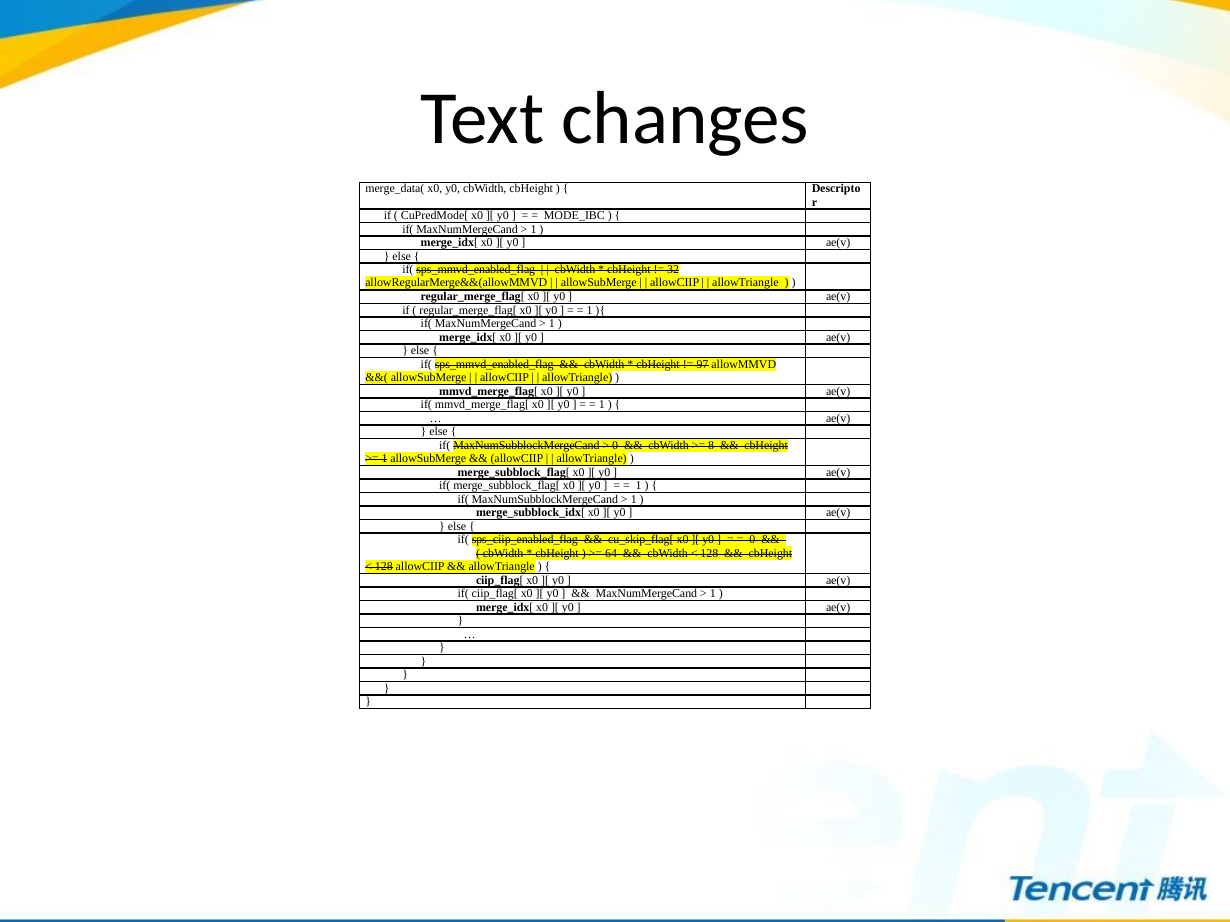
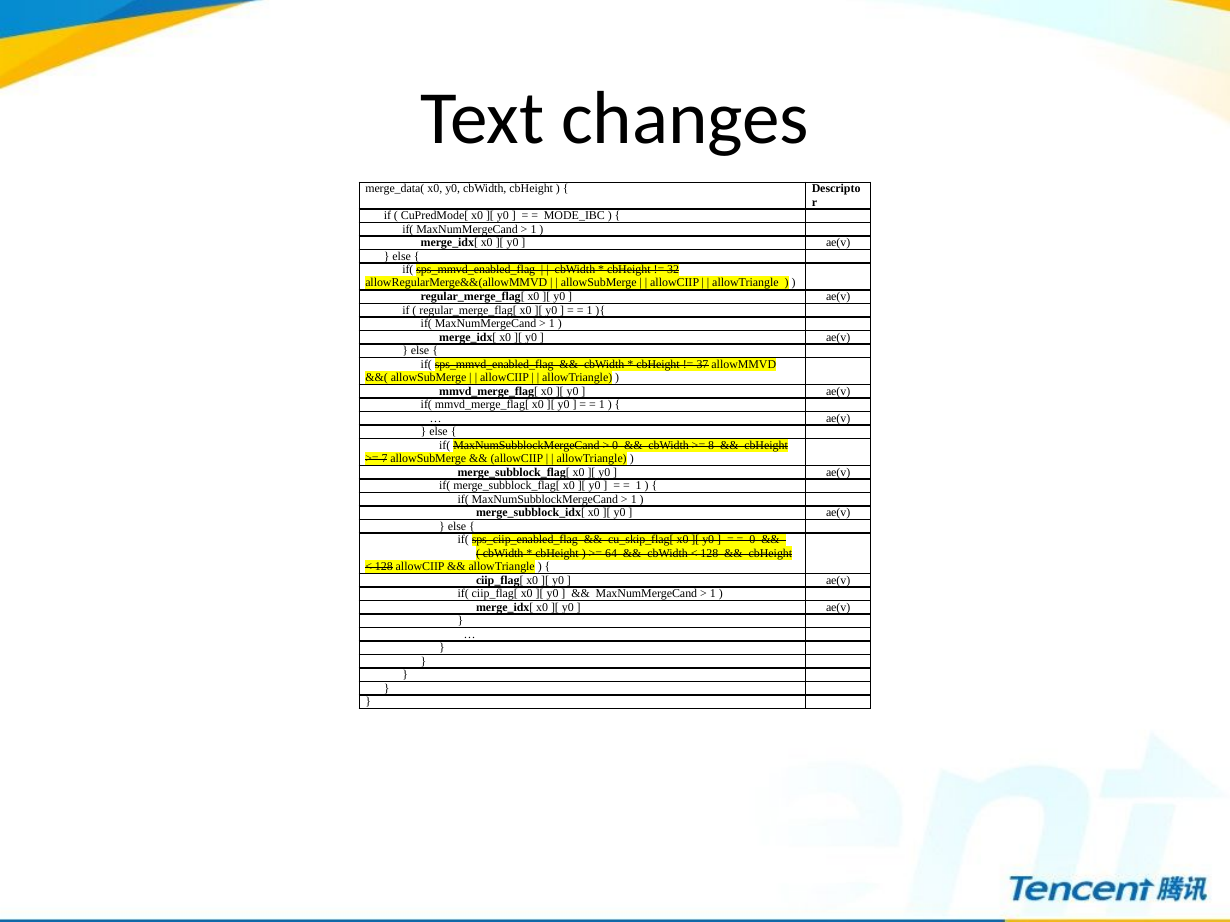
97: 97 -> 37
1 at (385, 459): 1 -> 7
